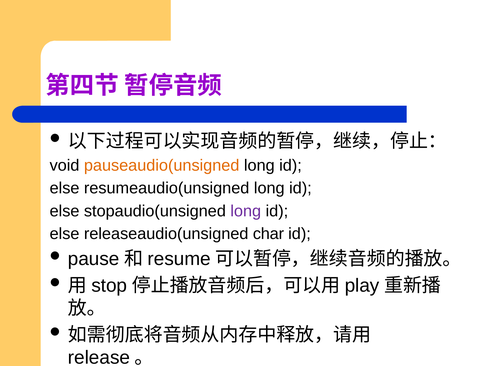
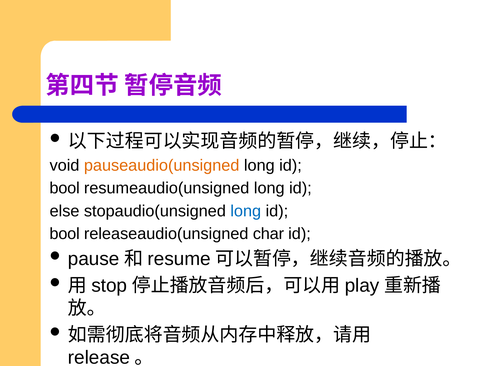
else at (65, 188): else -> bool
long at (246, 211) colour: purple -> blue
else at (65, 234): else -> bool
